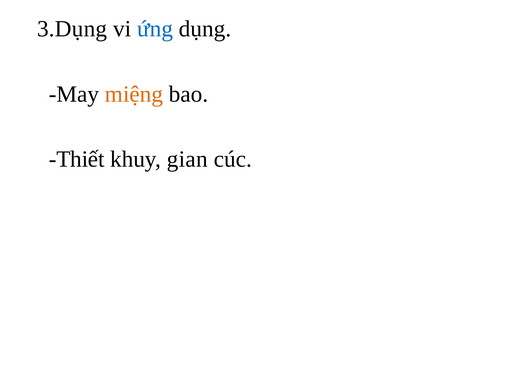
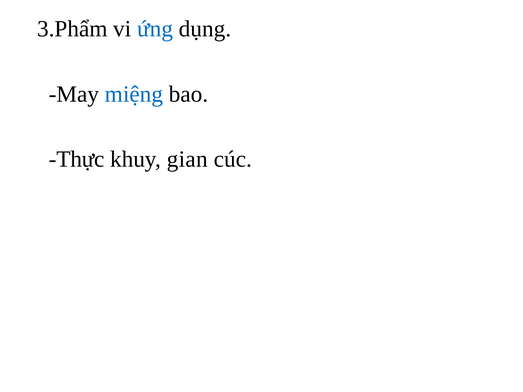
3.Dụng: 3.Dụng -> 3.Phẩm
miệng colour: orange -> blue
Thiết: Thiết -> Thực
